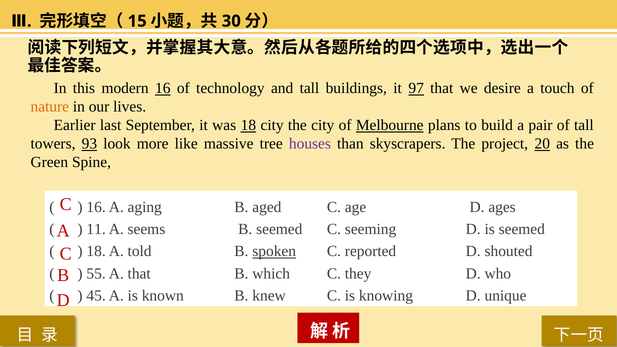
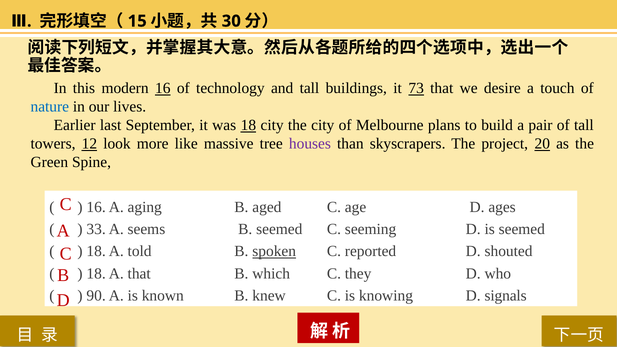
97: 97 -> 73
nature colour: orange -> blue
Melbourne underline: present -> none
93: 93 -> 12
11: 11 -> 33
55 at (96, 274): 55 -> 18
45: 45 -> 90
unique: unique -> signals
